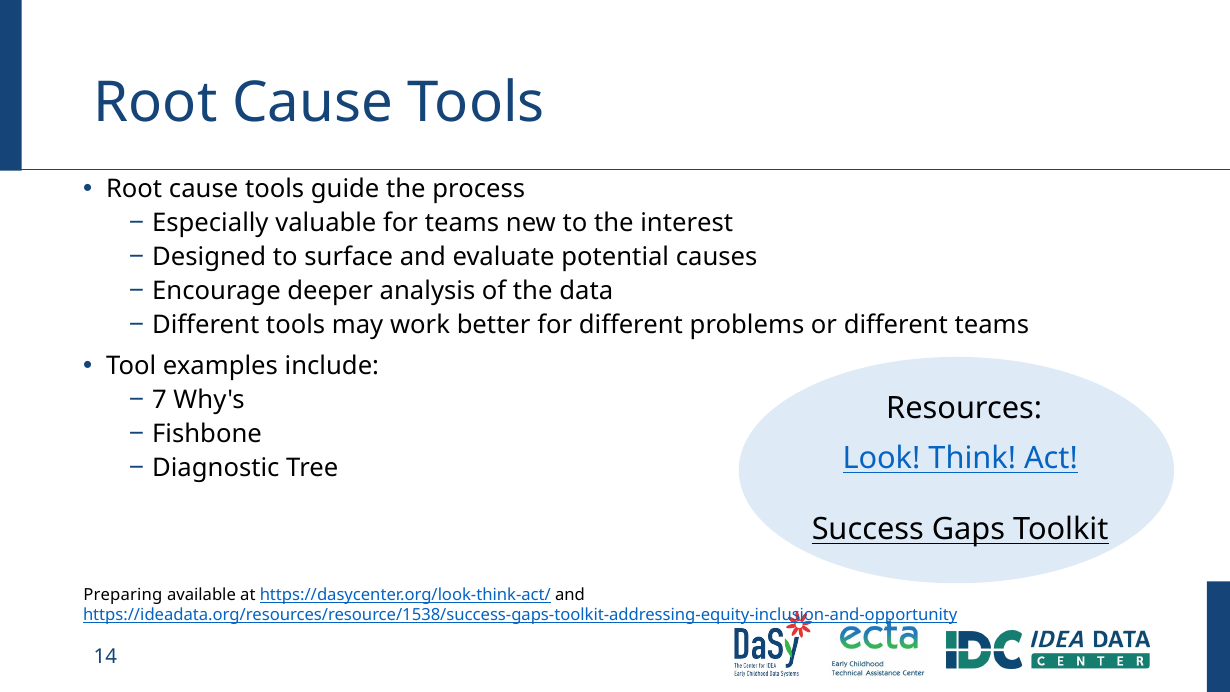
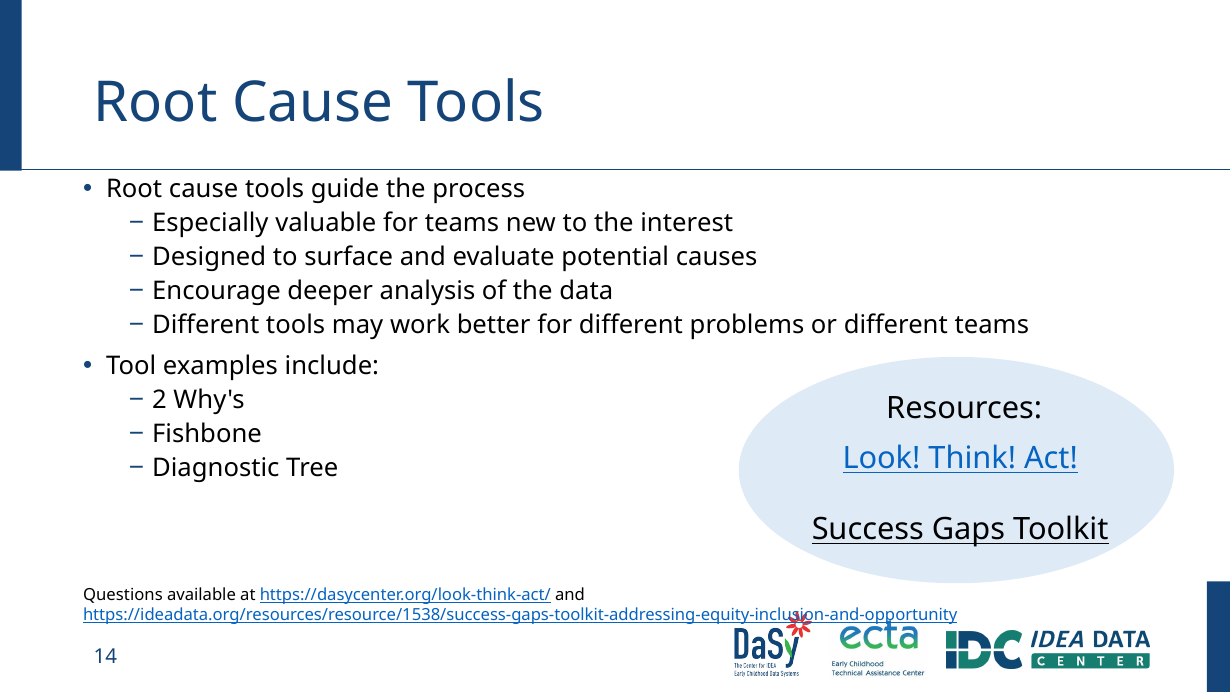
7: 7 -> 2
Preparing: Preparing -> Questions
